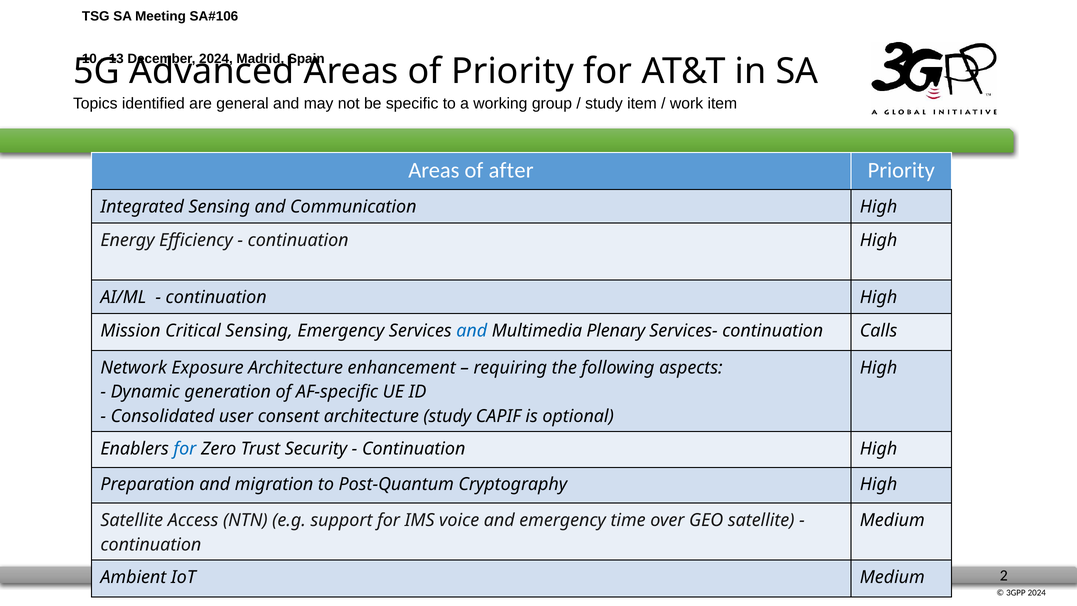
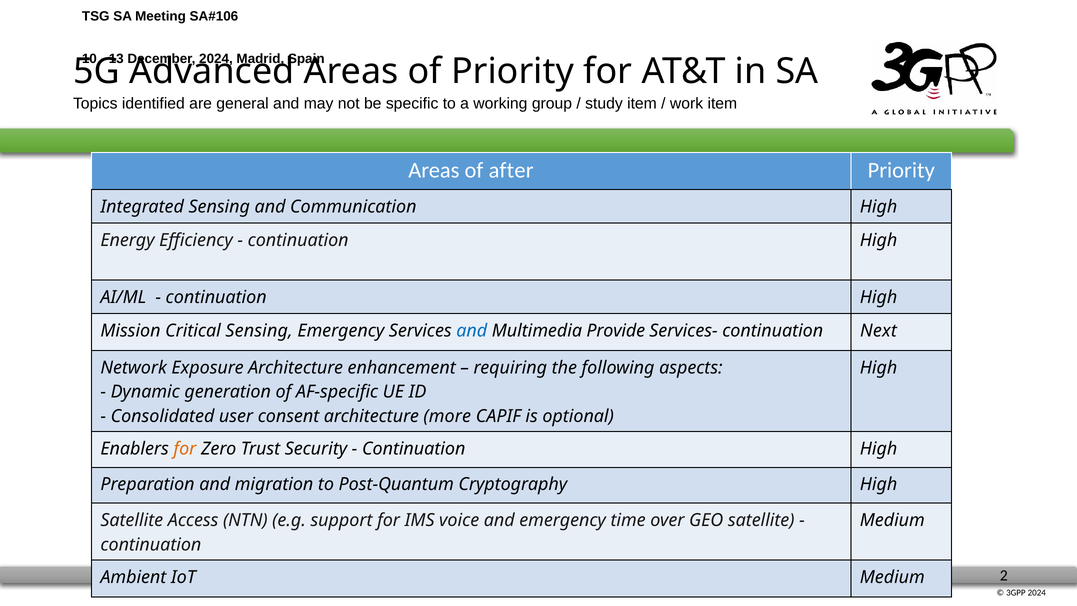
Plenary: Plenary -> Provide
Calls: Calls -> Next
architecture study: study -> more
for at (185, 449) colour: blue -> orange
